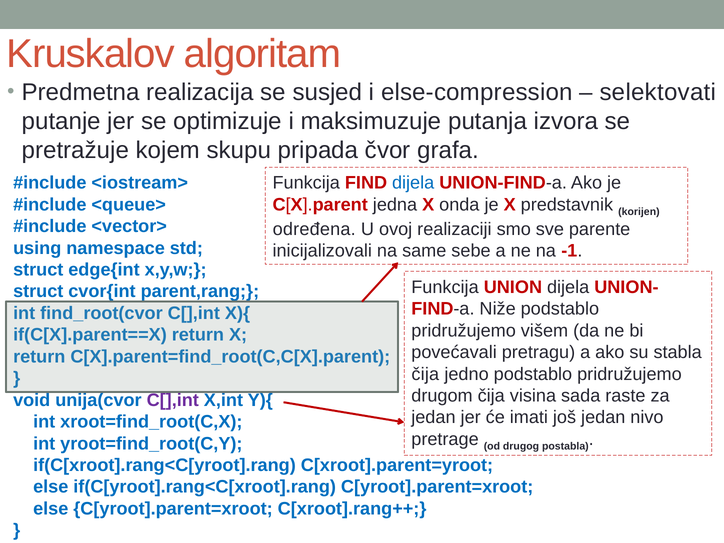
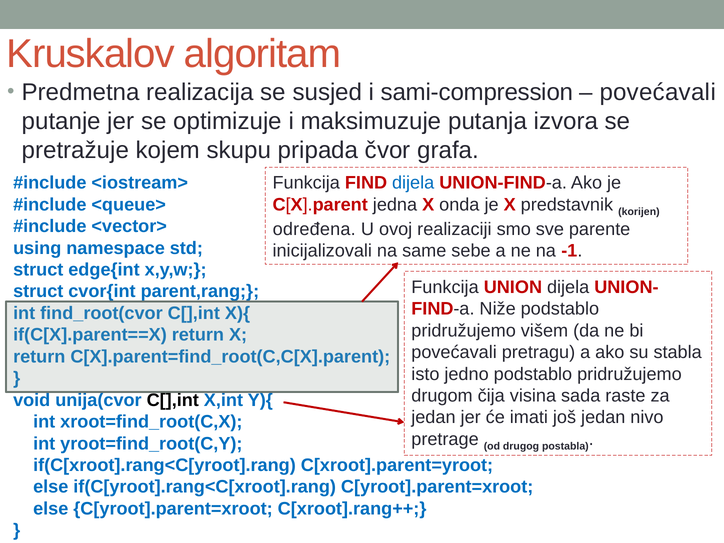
else-compression: else-compression -> sami-compression
selektovati at (658, 92): selektovati -> povećavali
čija at (425, 374): čija -> isto
C[],int at (173, 400) colour: purple -> black
